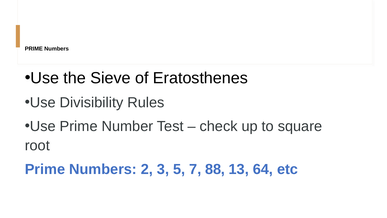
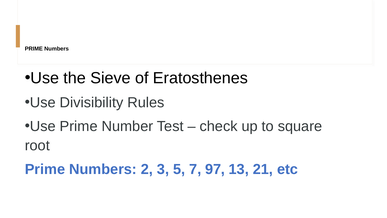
88: 88 -> 97
64: 64 -> 21
